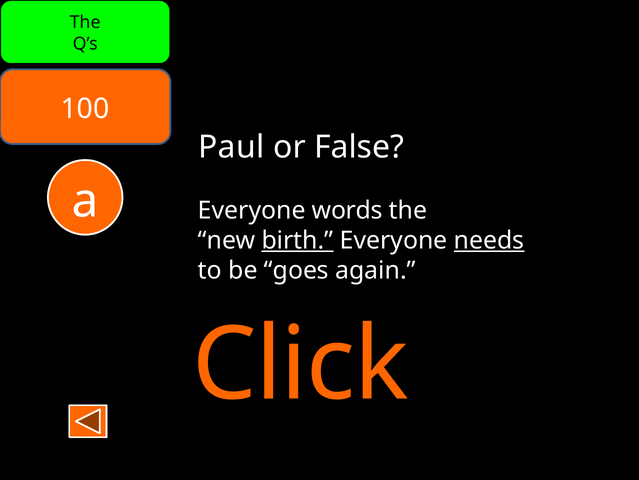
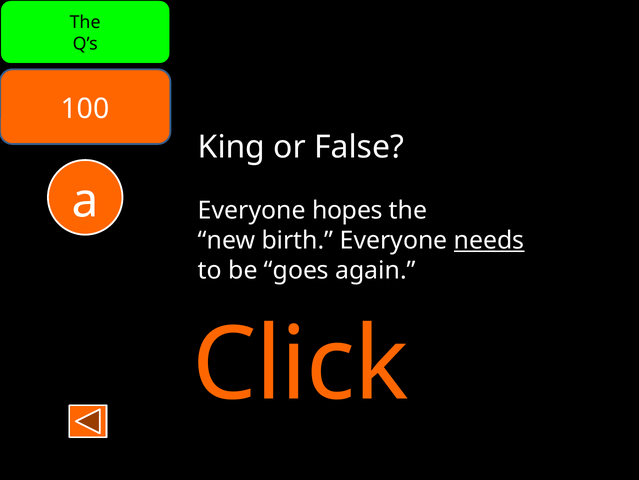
Paul: Paul -> King
words: words -> hopes
birth underline: present -> none
